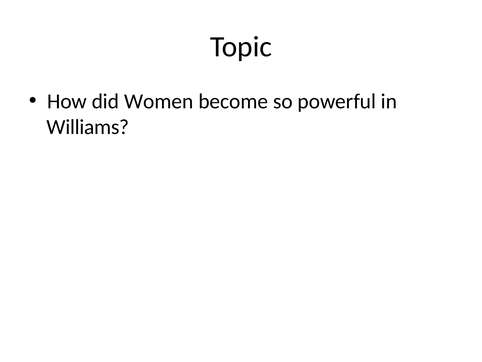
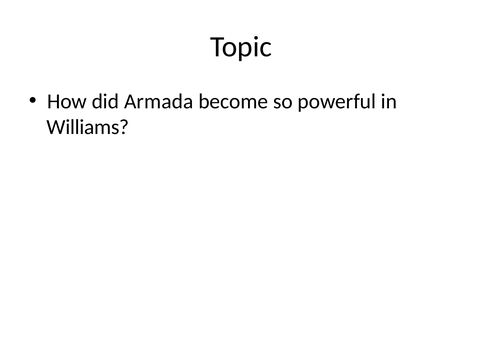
Women: Women -> Armada
